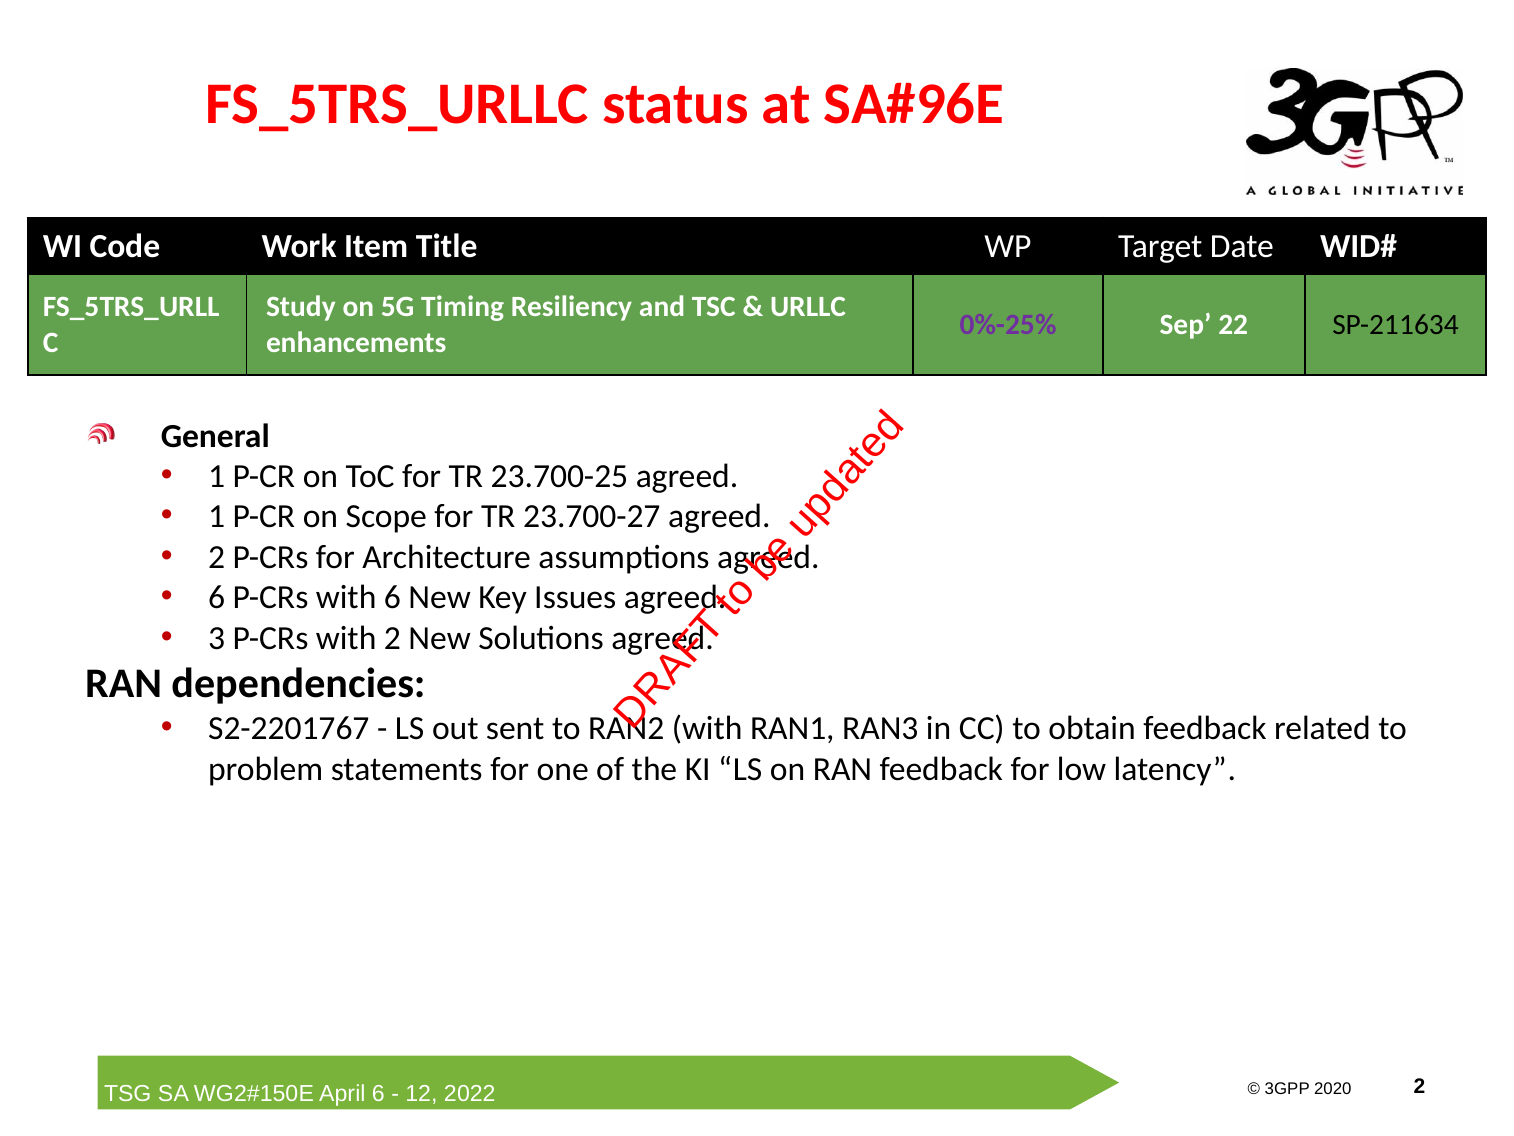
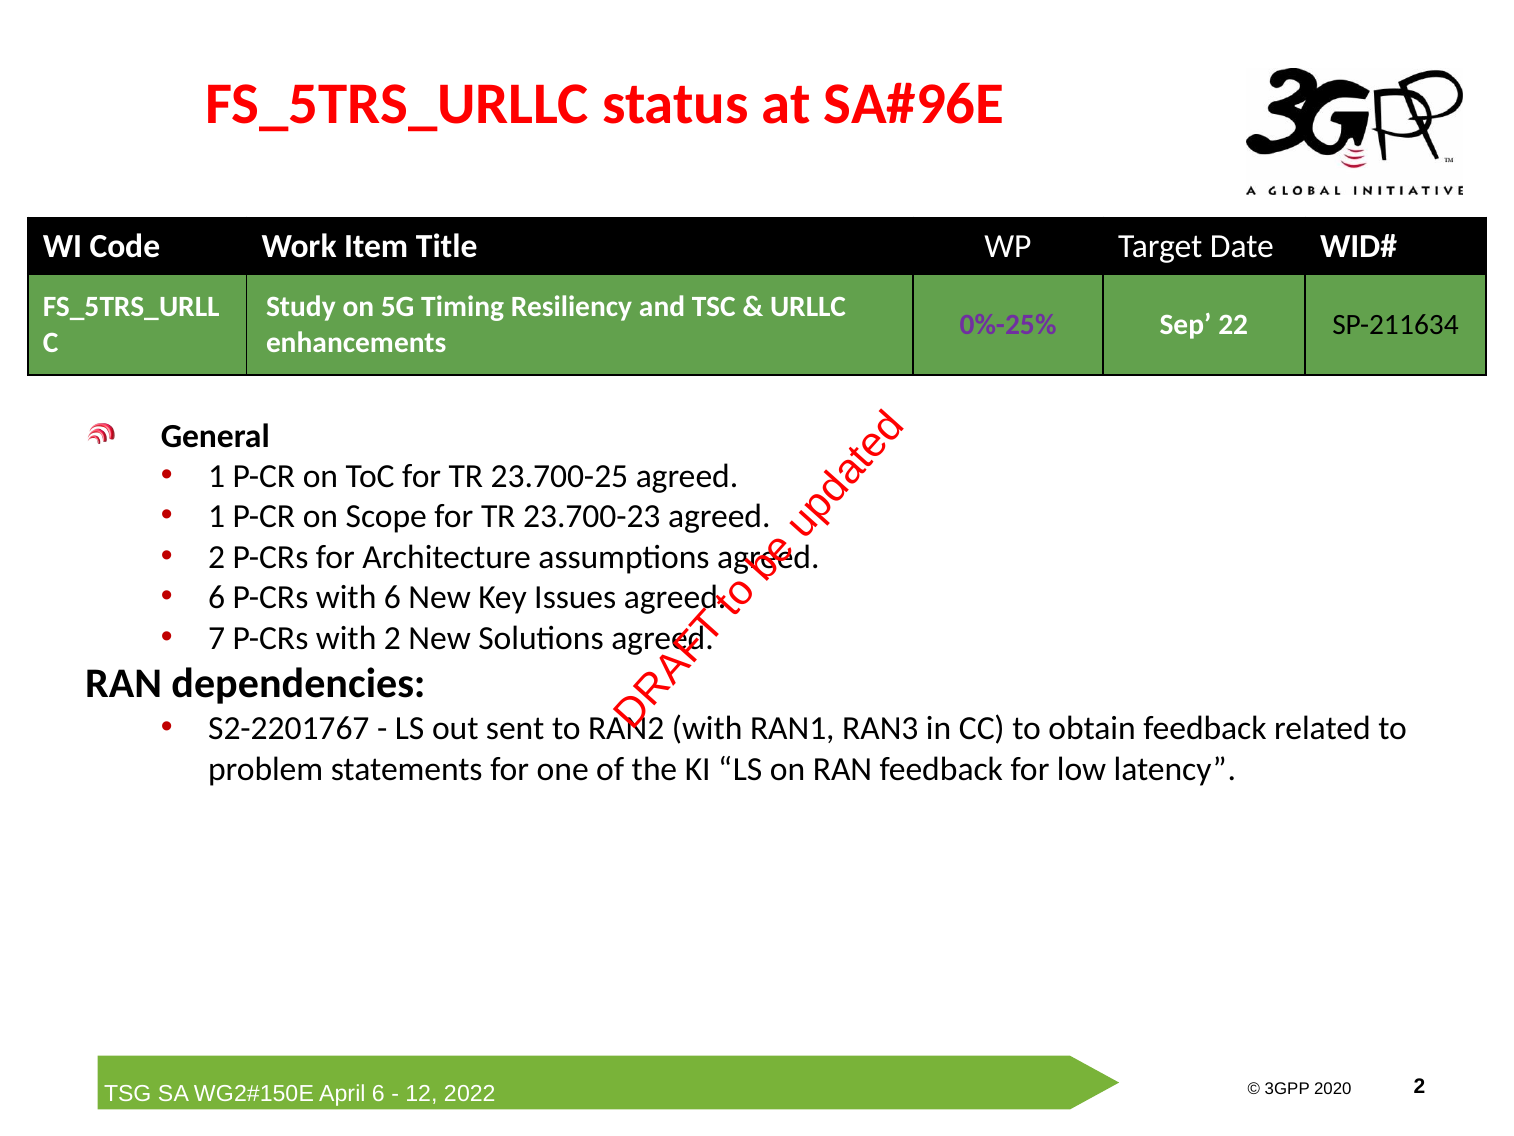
23.700-27: 23.700-27 -> 23.700-23
3: 3 -> 7
